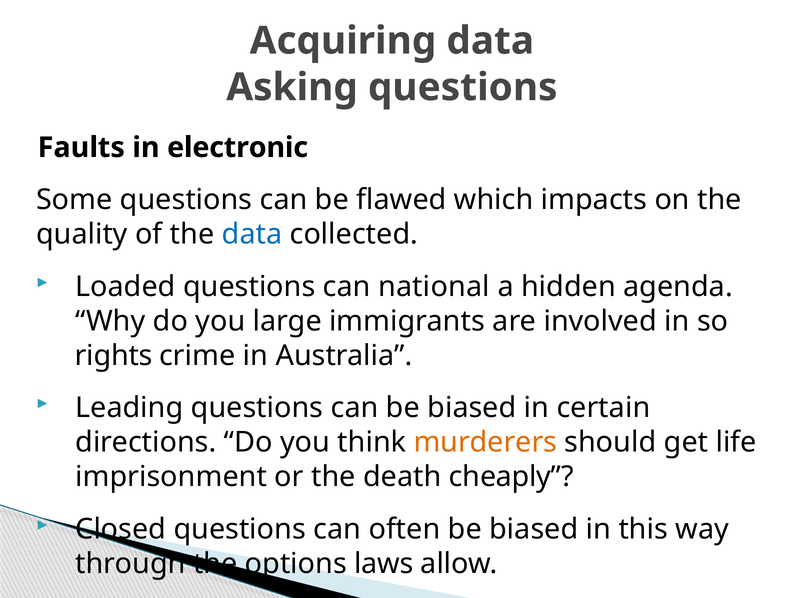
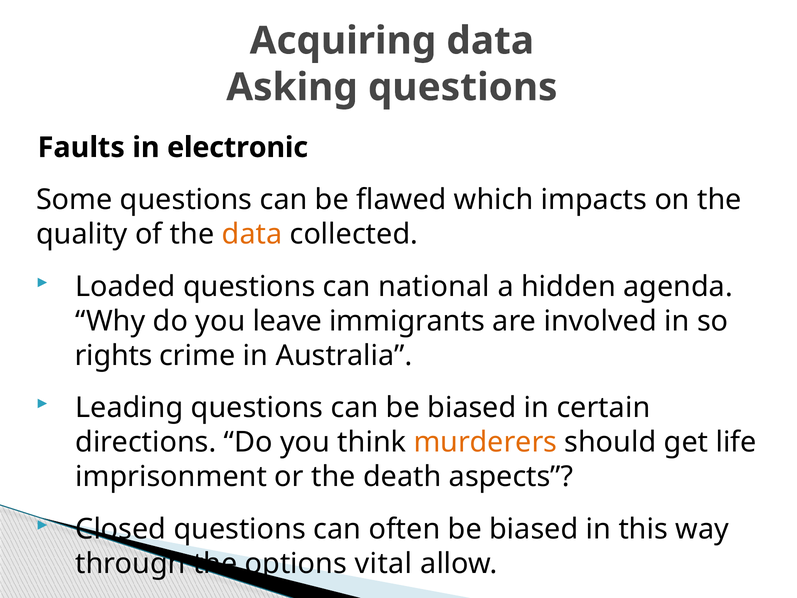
data at (252, 234) colour: blue -> orange
large: large -> leave
cheaply: cheaply -> aspects
laws: laws -> vital
